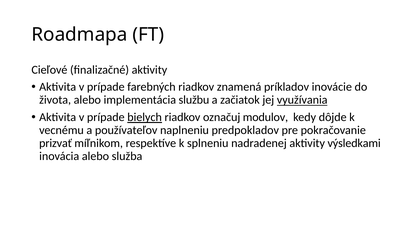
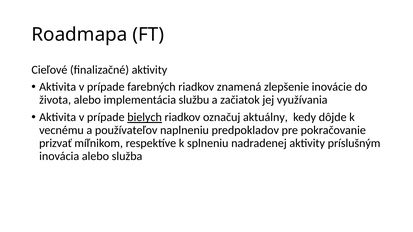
príkladov: príkladov -> zlepšenie
využívania underline: present -> none
modulov: modulov -> aktuálny
výsledkami: výsledkami -> príslušným
